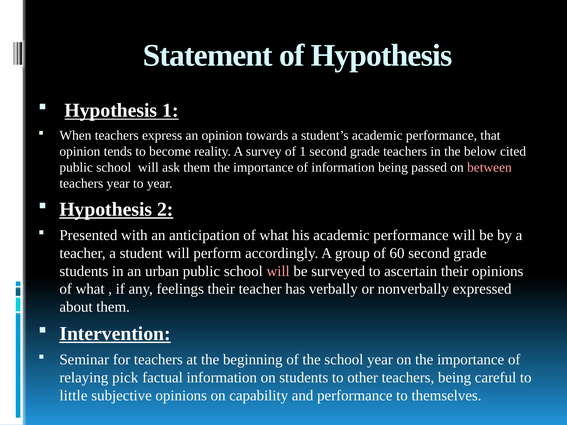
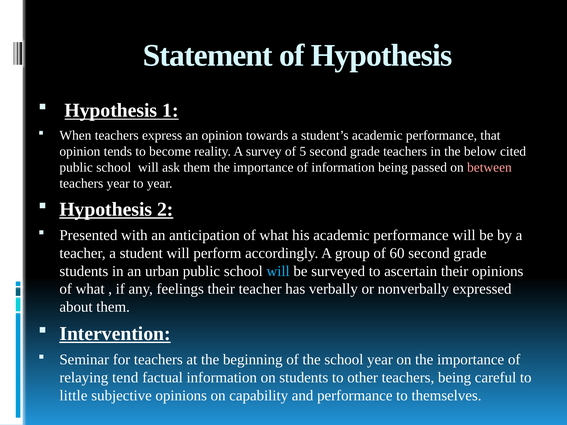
of 1: 1 -> 5
will at (278, 271) colour: pink -> light blue
pick: pick -> tend
